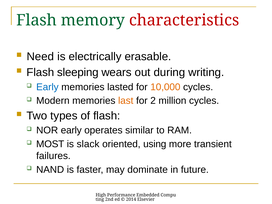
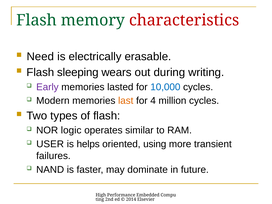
Early at (47, 87) colour: blue -> purple
10,000 colour: orange -> blue
2: 2 -> 4
NOR early: early -> logic
MOST: MOST -> USER
slack: slack -> helps
